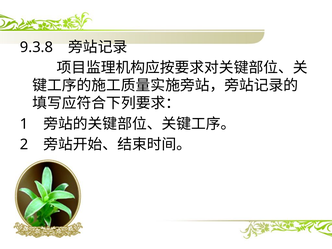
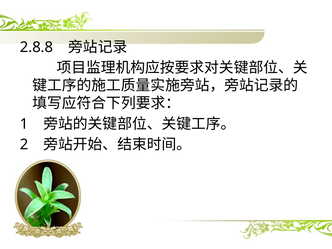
9.3.8: 9.3.8 -> 2.8.8
